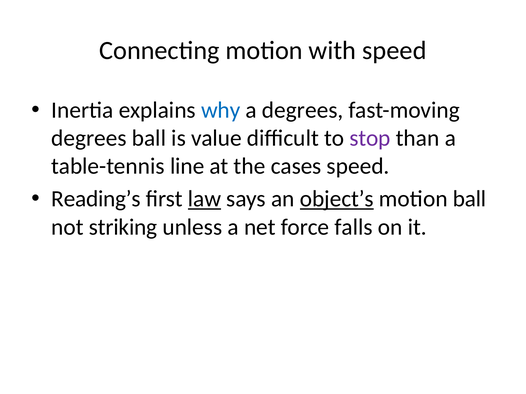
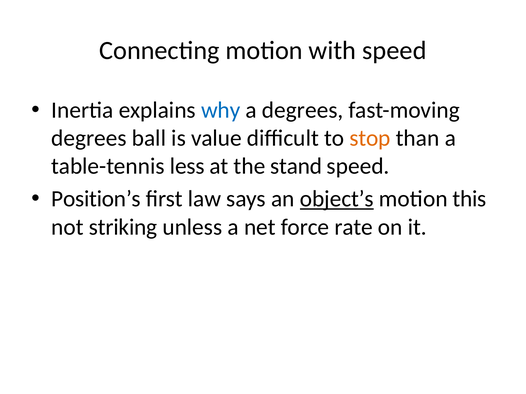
stop colour: purple -> orange
line: line -> less
cases: cases -> stand
Reading’s: Reading’s -> Position’s
law underline: present -> none
motion ball: ball -> this
falls: falls -> rate
